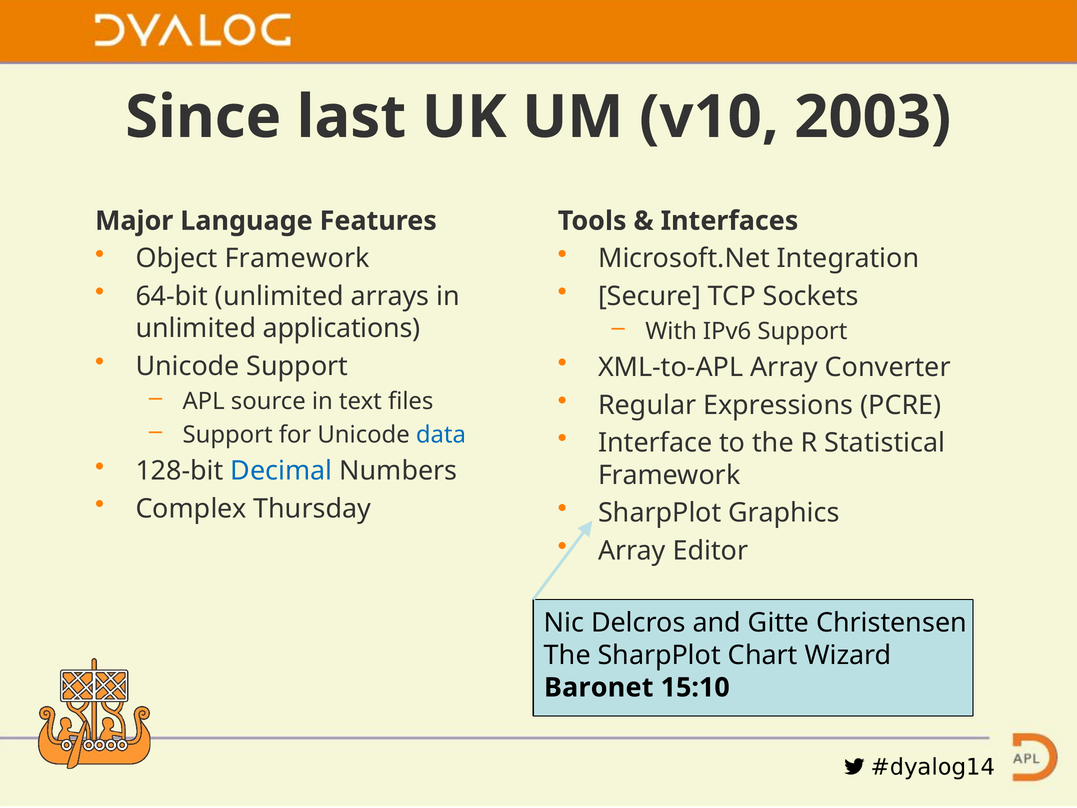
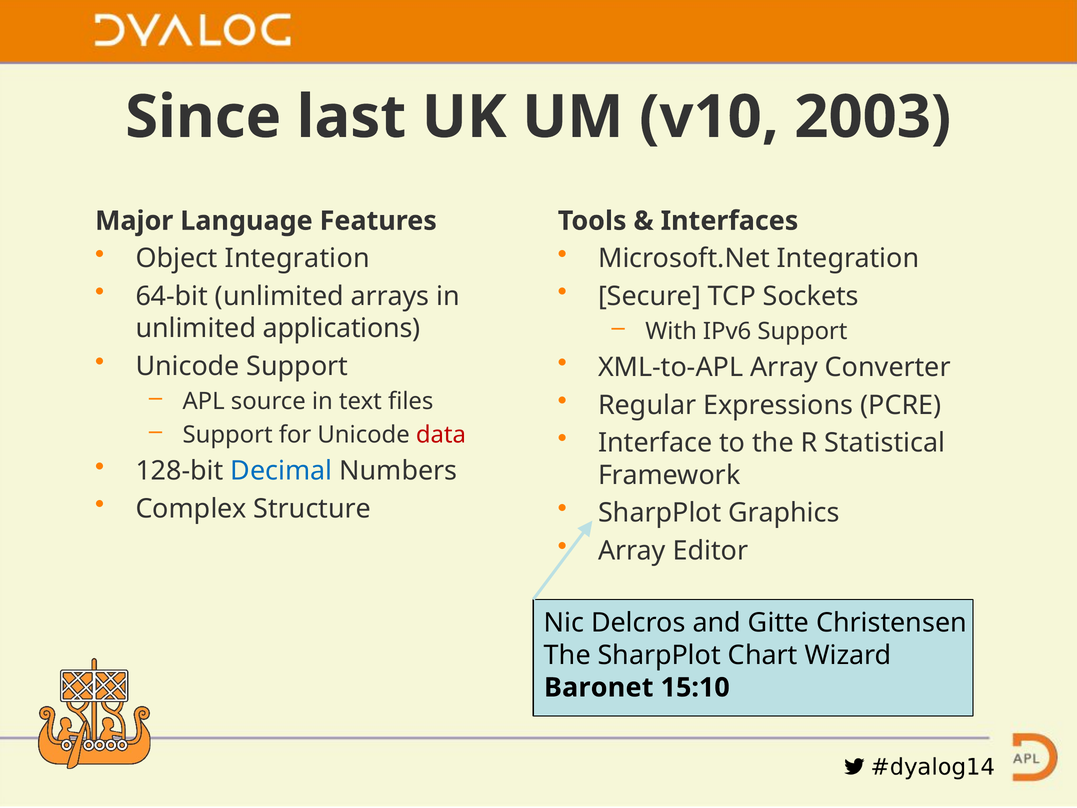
Object Framework: Framework -> Integration
data colour: blue -> red
Thursday: Thursday -> Structure
